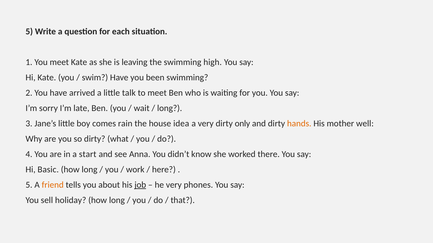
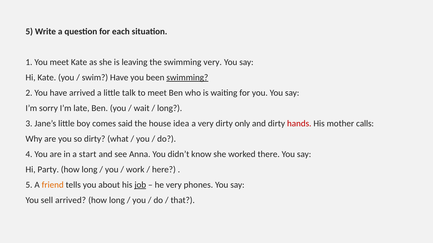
swimming high: high -> very
swimming at (187, 78) underline: none -> present
rain: rain -> said
hands colour: orange -> red
well: well -> calls
Basic: Basic -> Party
sell holiday: holiday -> arrived
